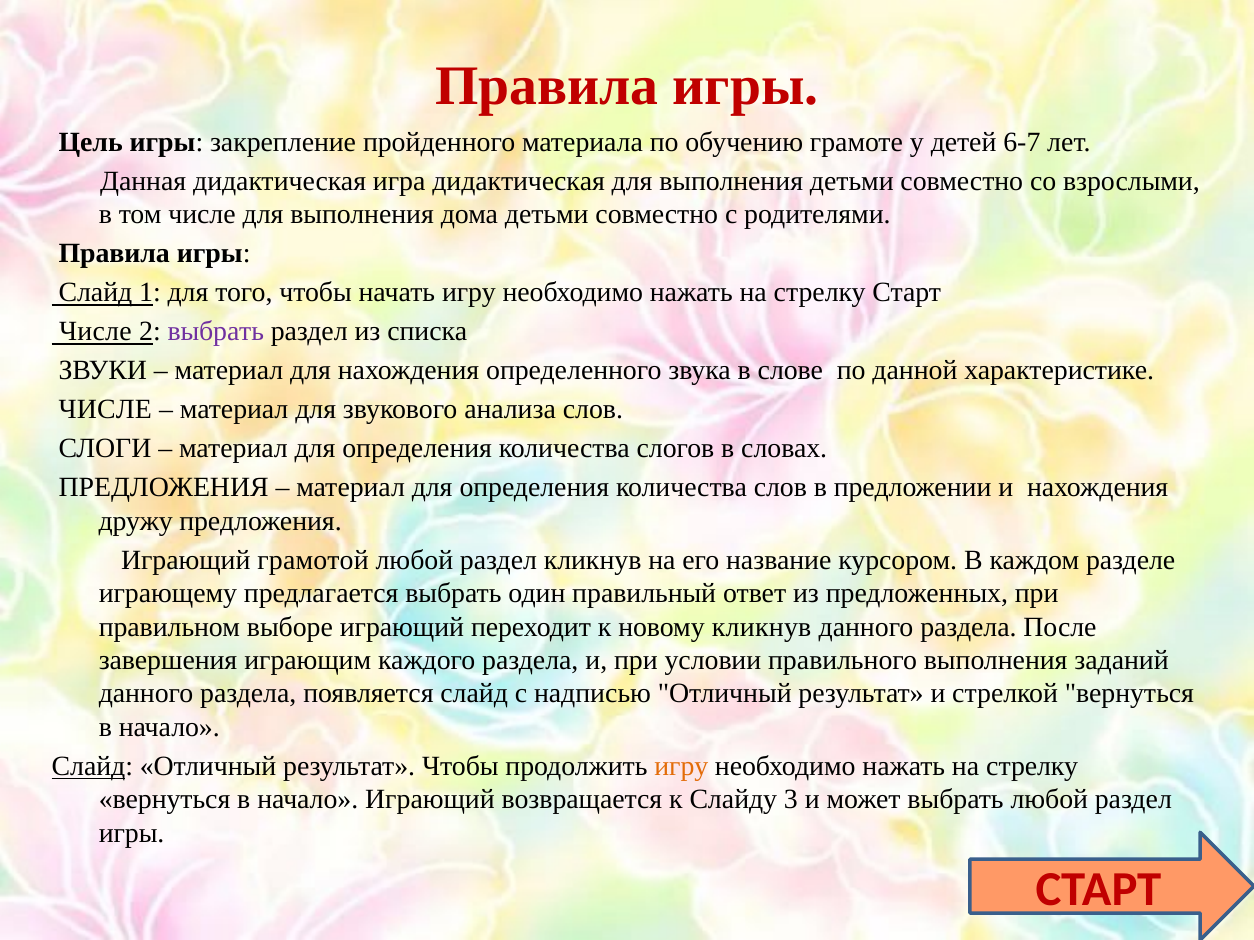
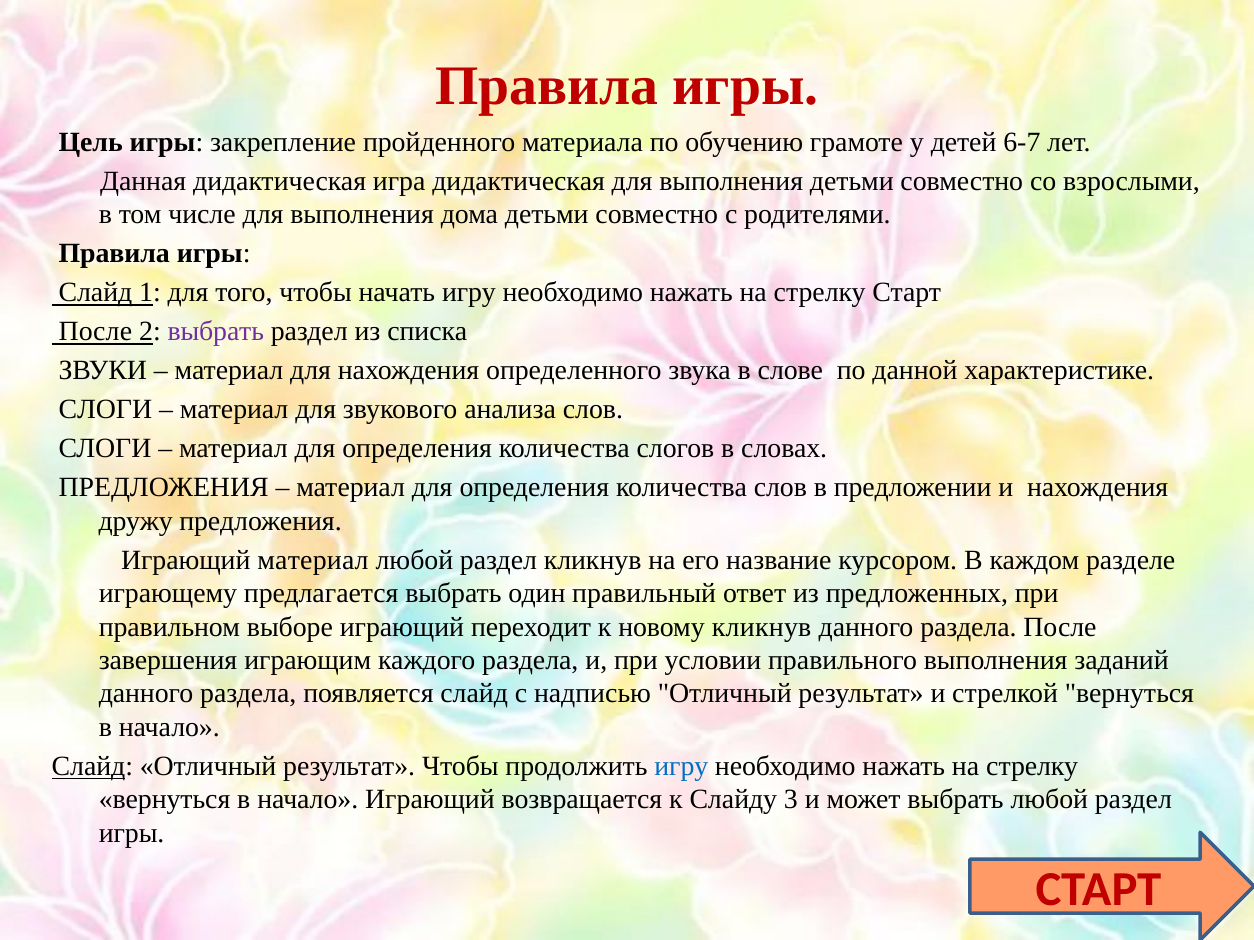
Числе at (95, 332): Числе -> После
ЧИСЛЕ at (105, 410): ЧИСЛЕ -> СЛОГИ
Играющий грамотой: грамотой -> материал
игру at (681, 766) colour: orange -> blue
